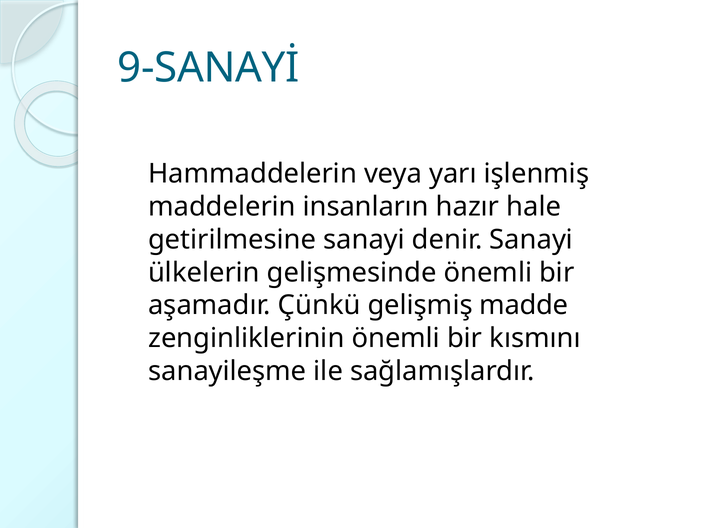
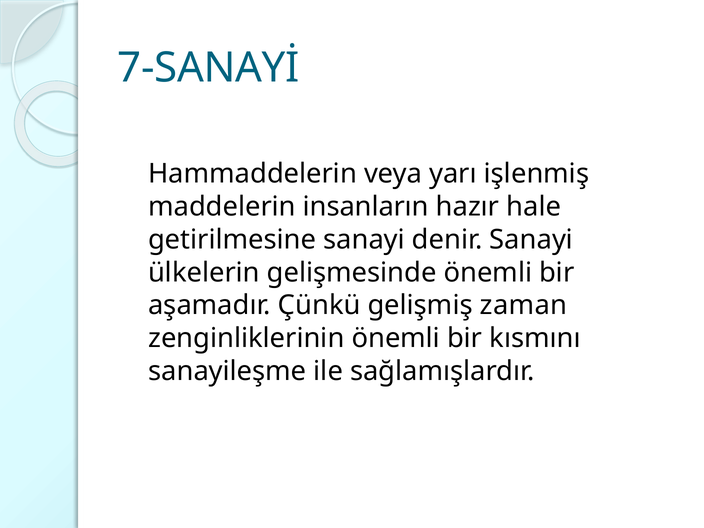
9-SANAYİ: 9-SANAYİ -> 7-SANAYİ
madde: madde -> zaman
